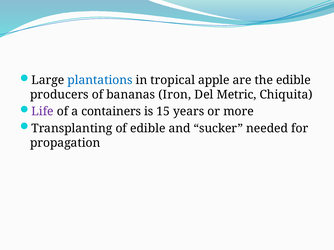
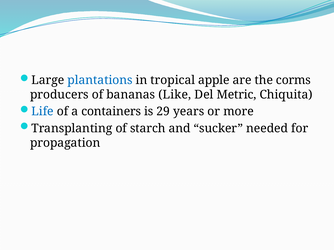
the edible: edible -> corms
Iron: Iron -> Like
Life colour: purple -> blue
15: 15 -> 29
of edible: edible -> starch
